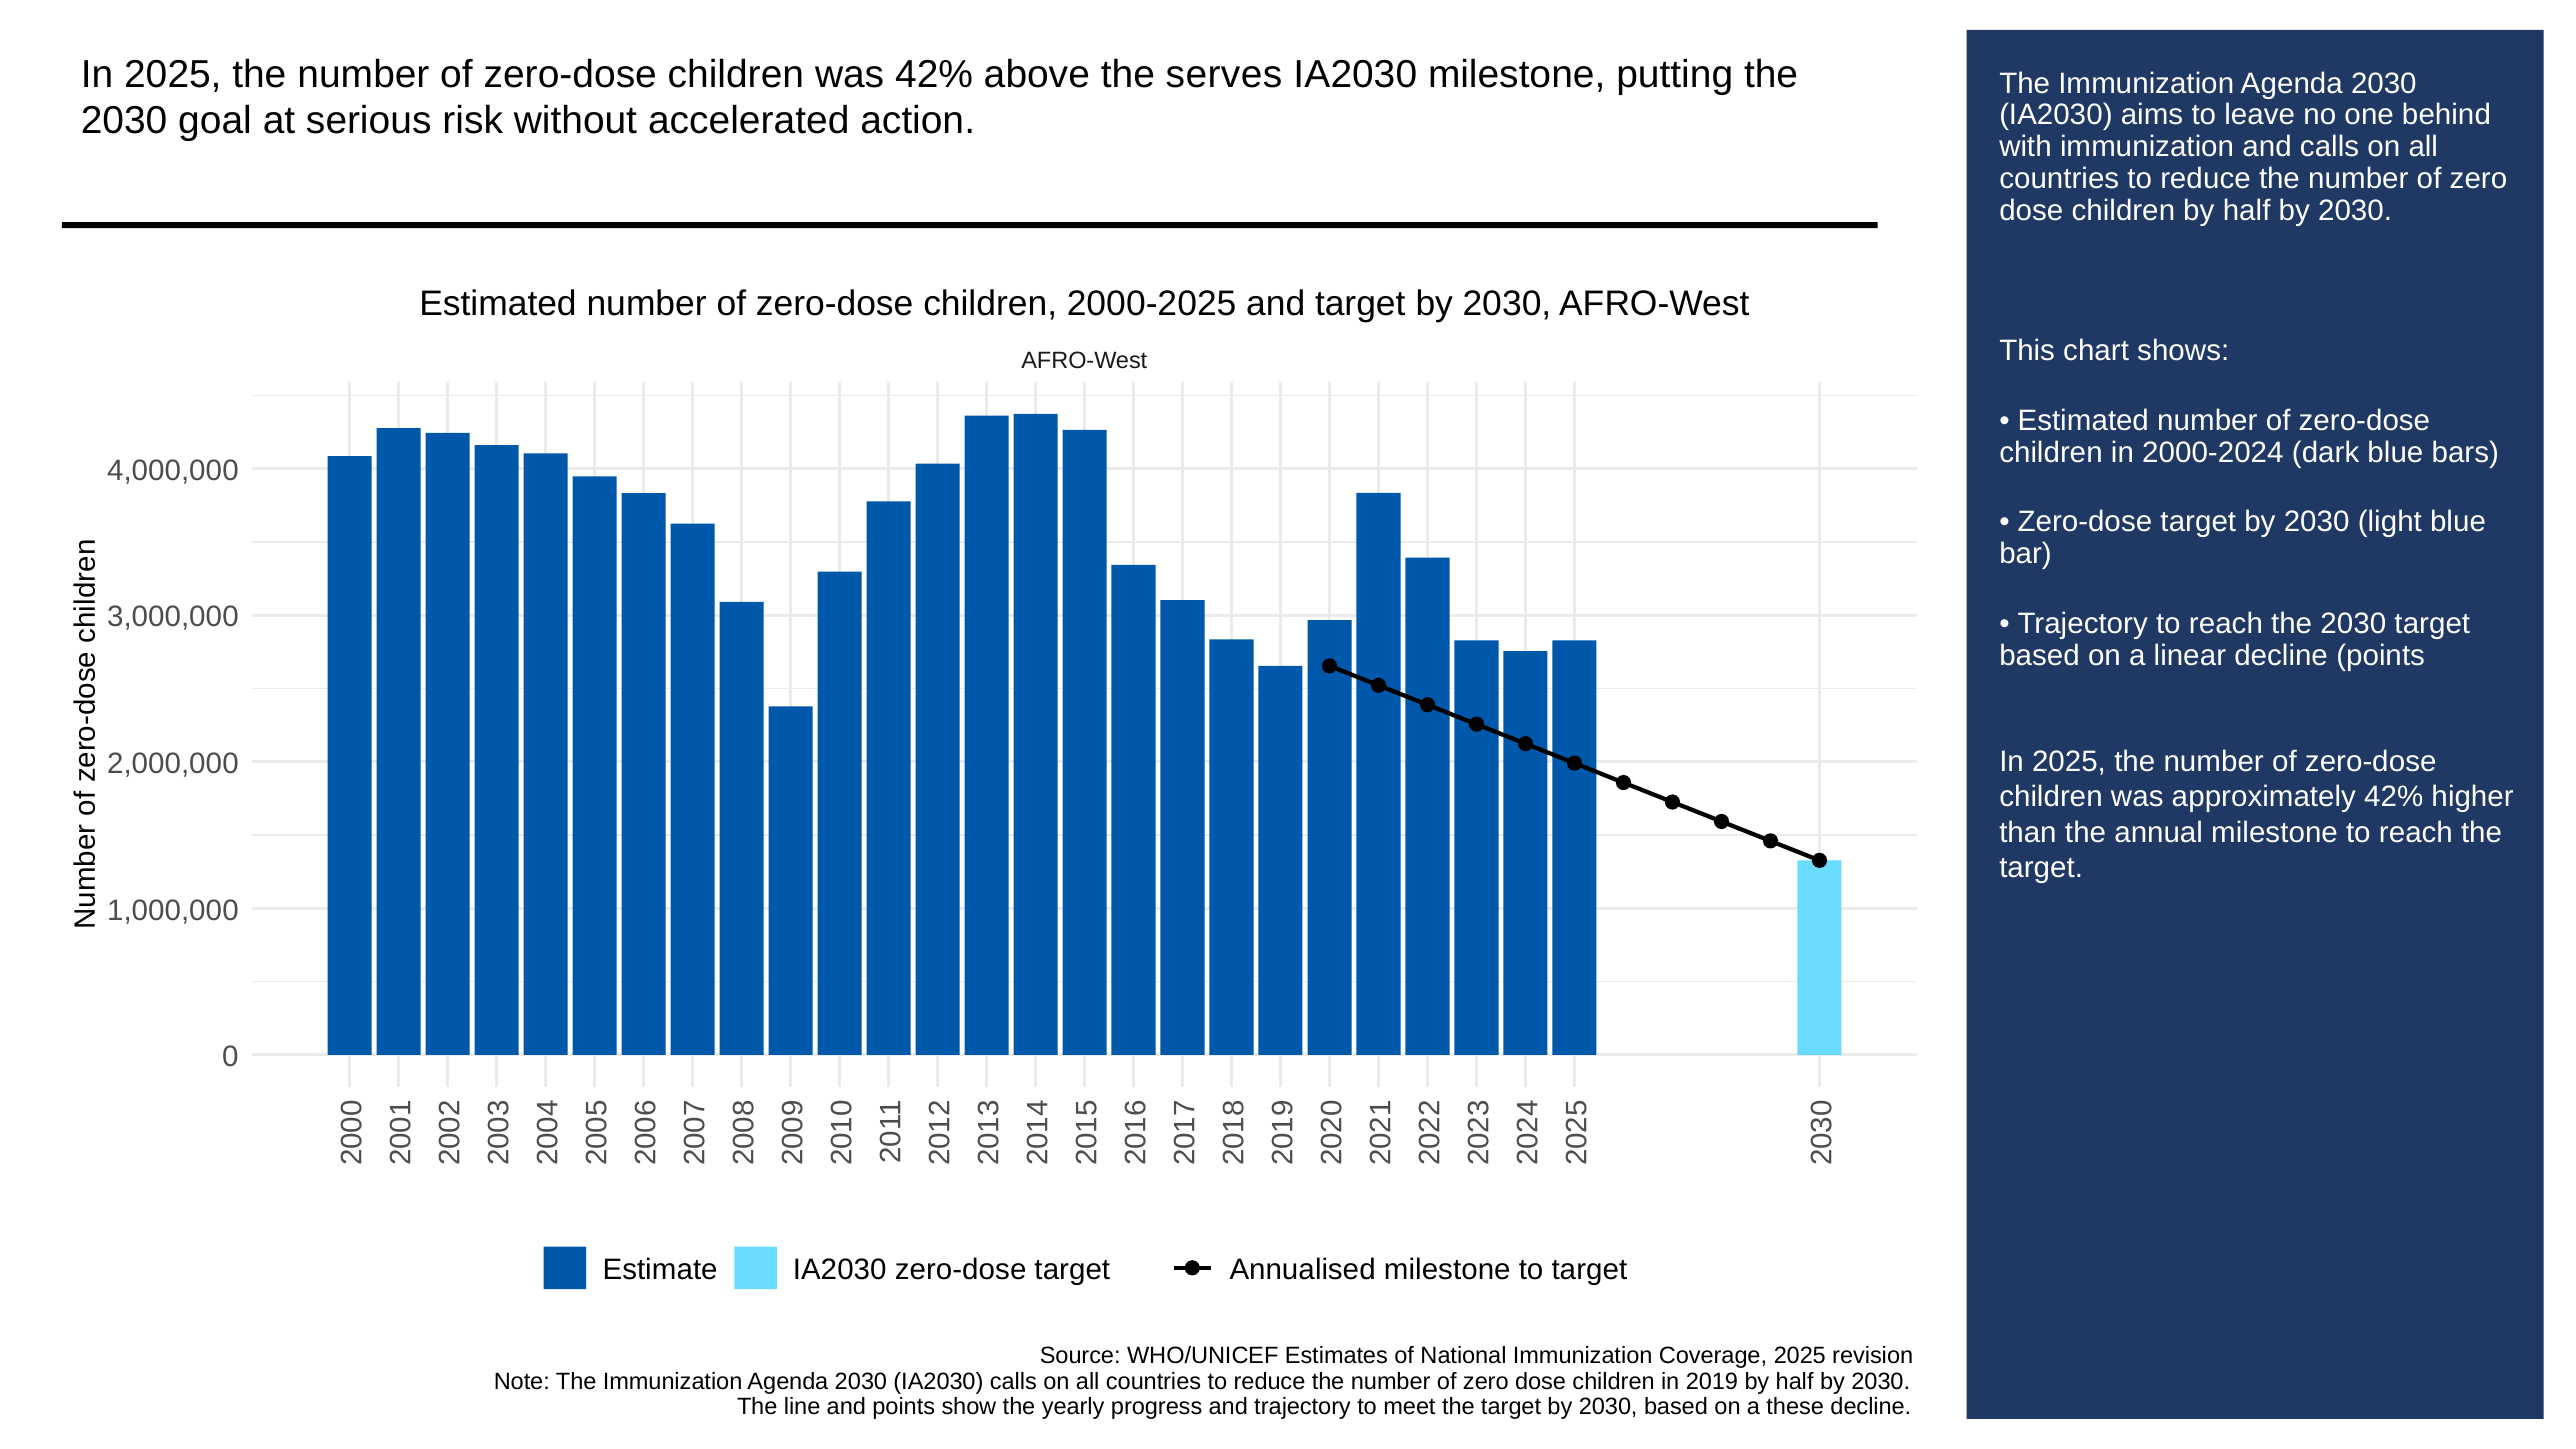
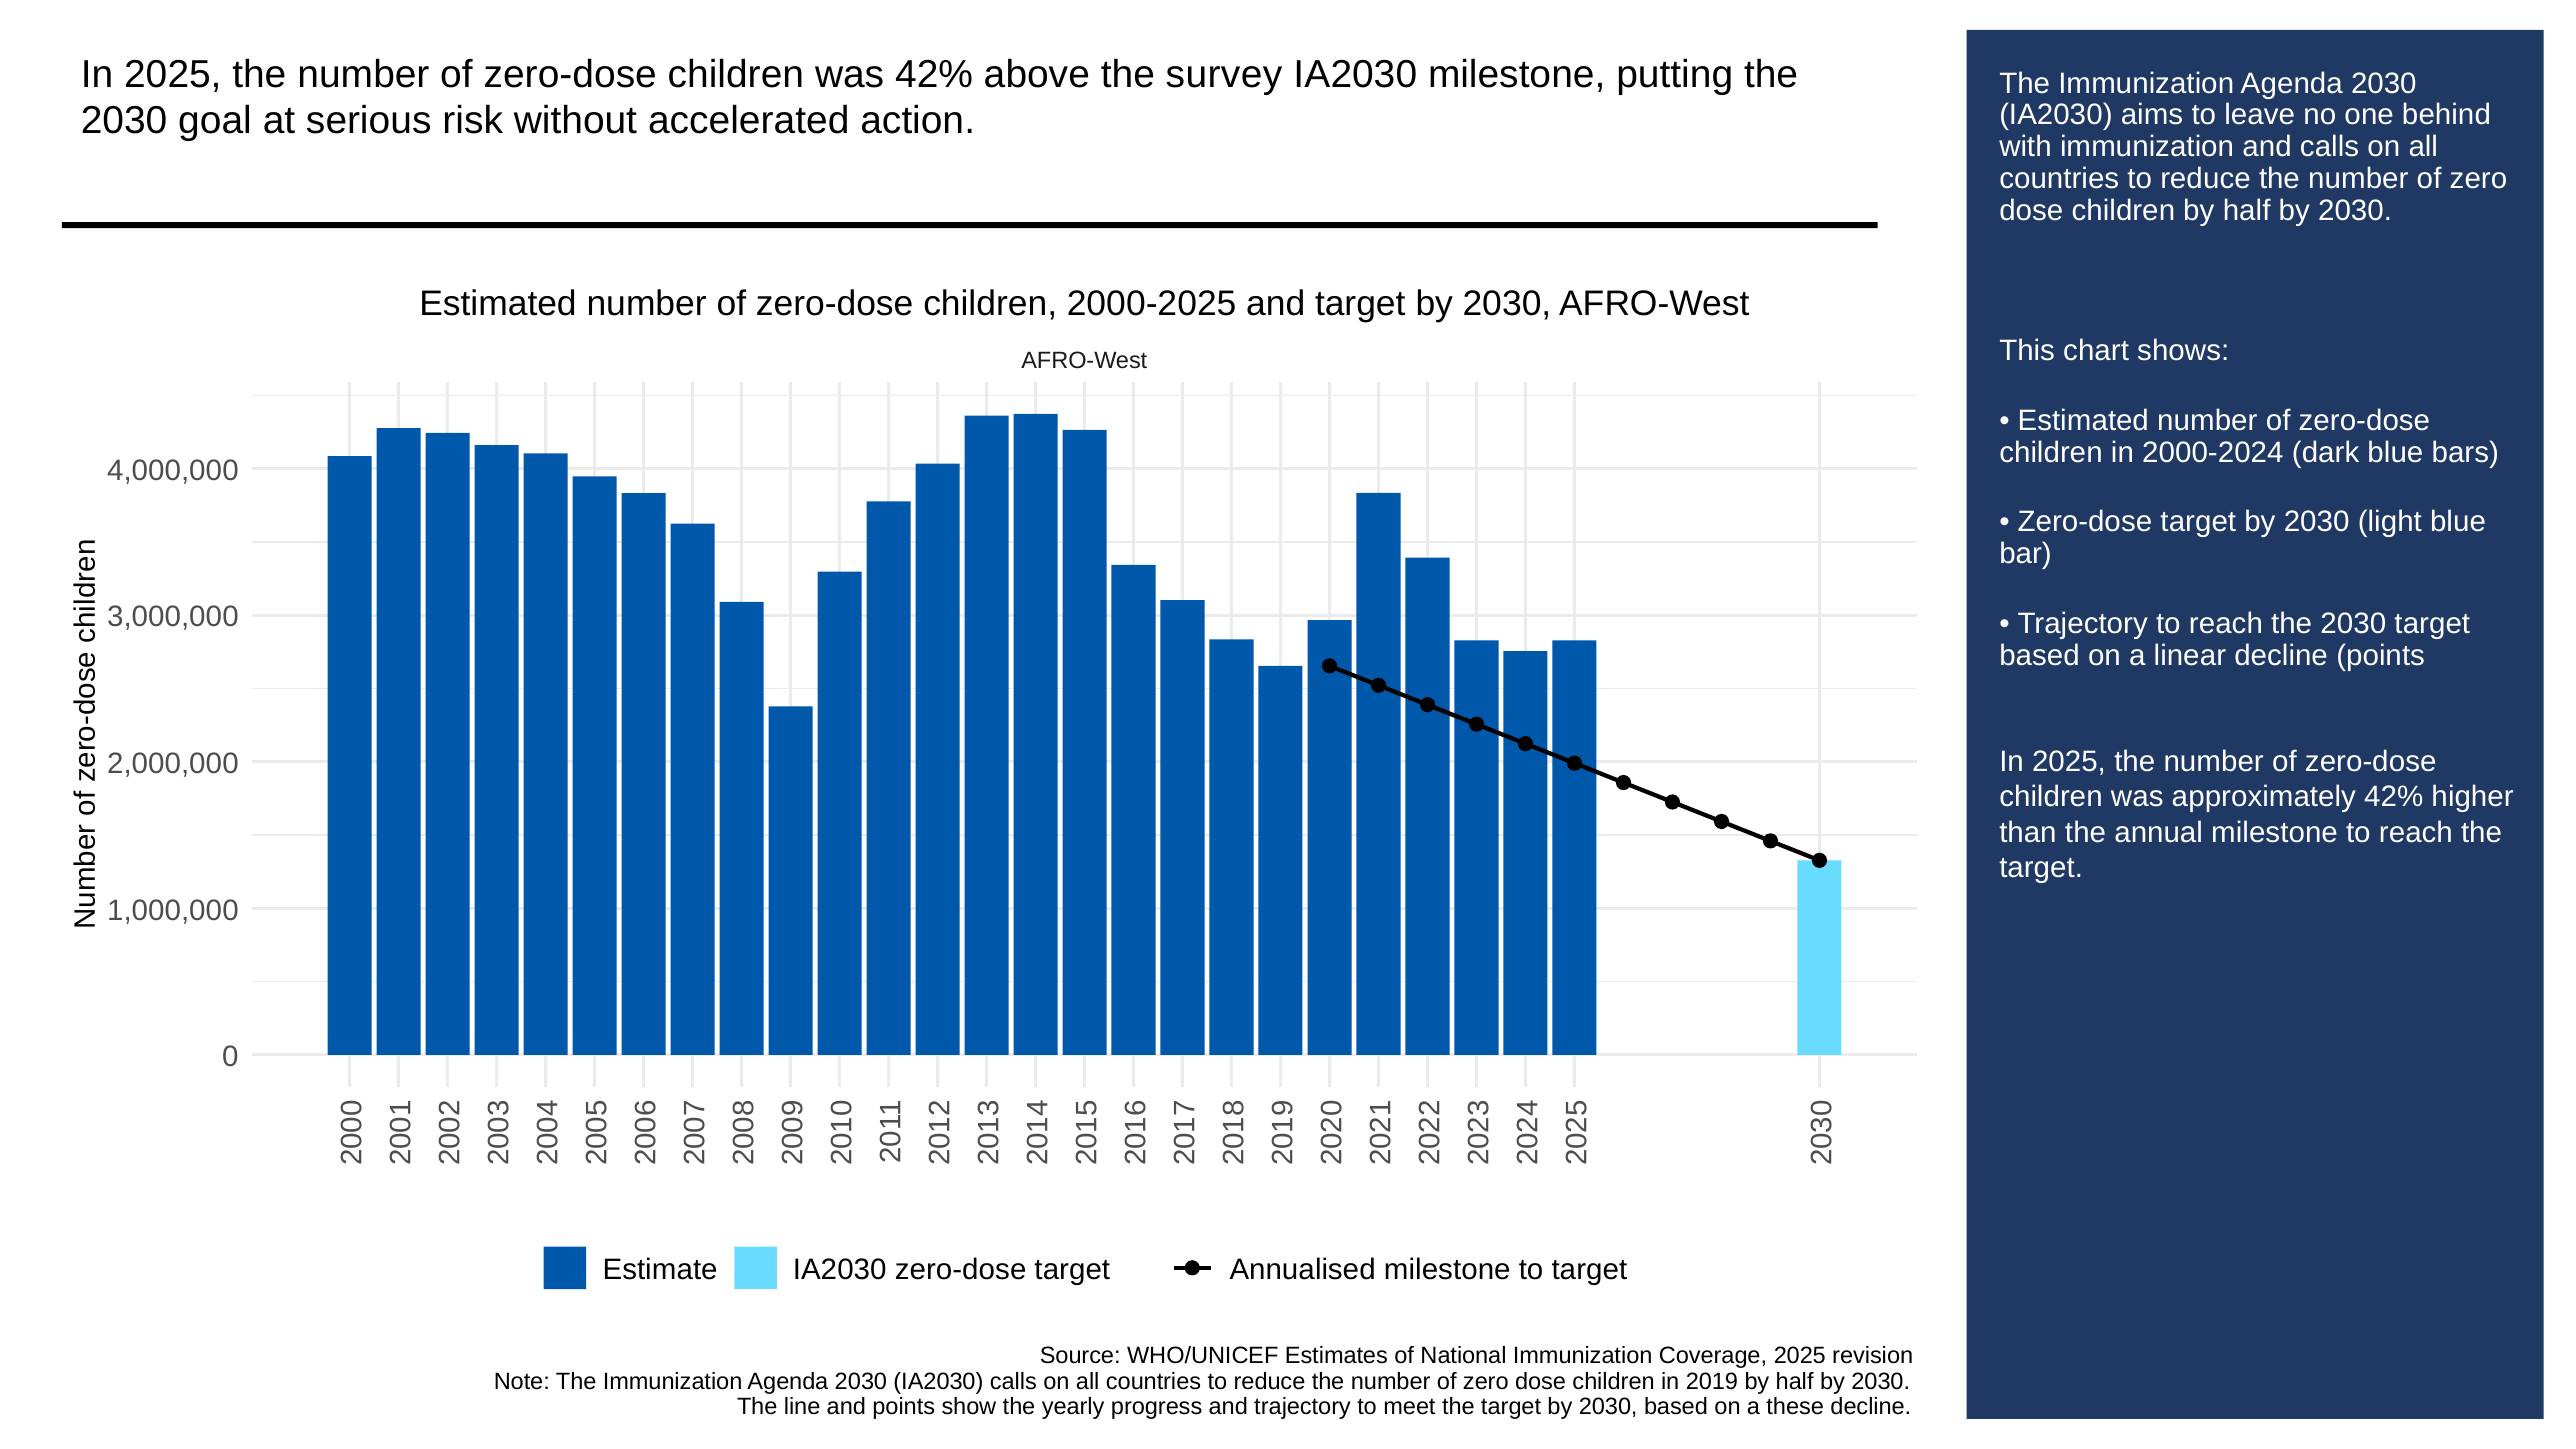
serves: serves -> survey
